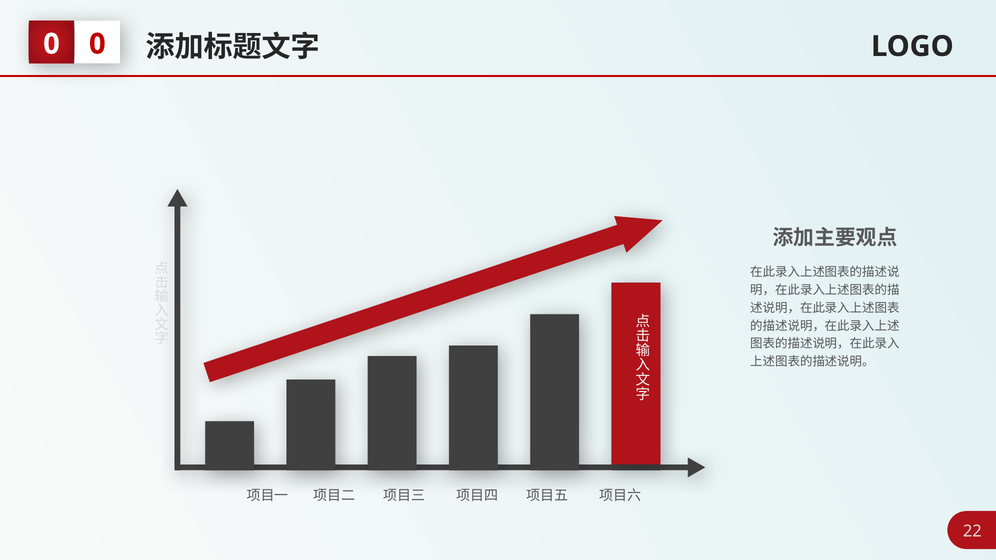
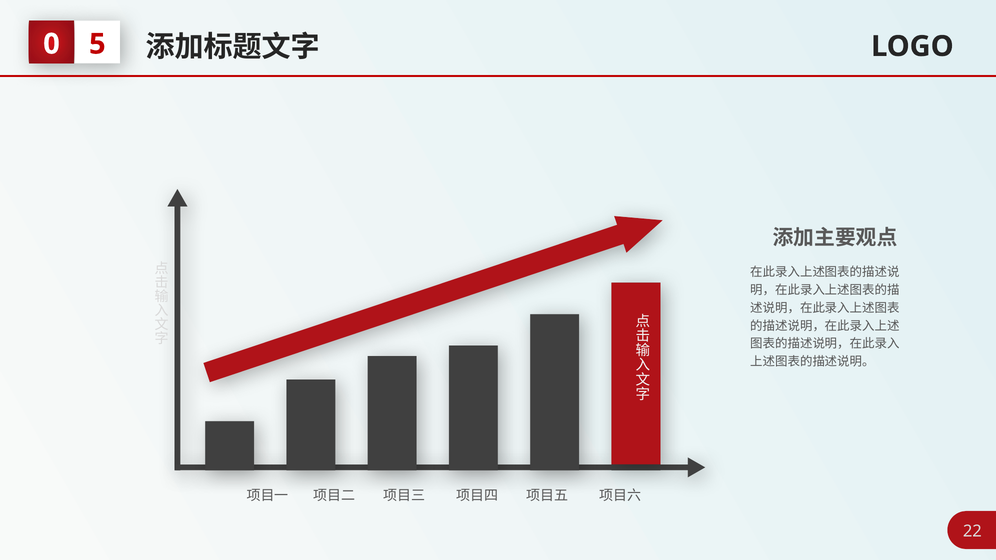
0 at (97, 44): 0 -> 5
